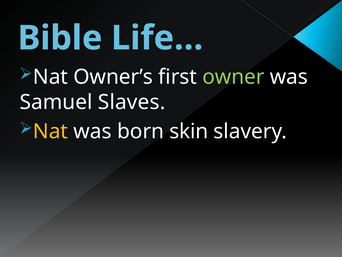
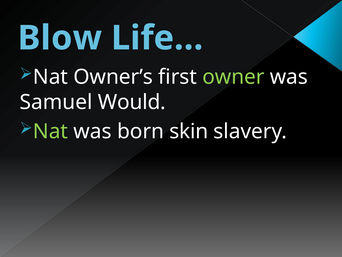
Bible: Bible -> Blow
Slaves: Slaves -> Would
Nat at (50, 131) colour: yellow -> light green
